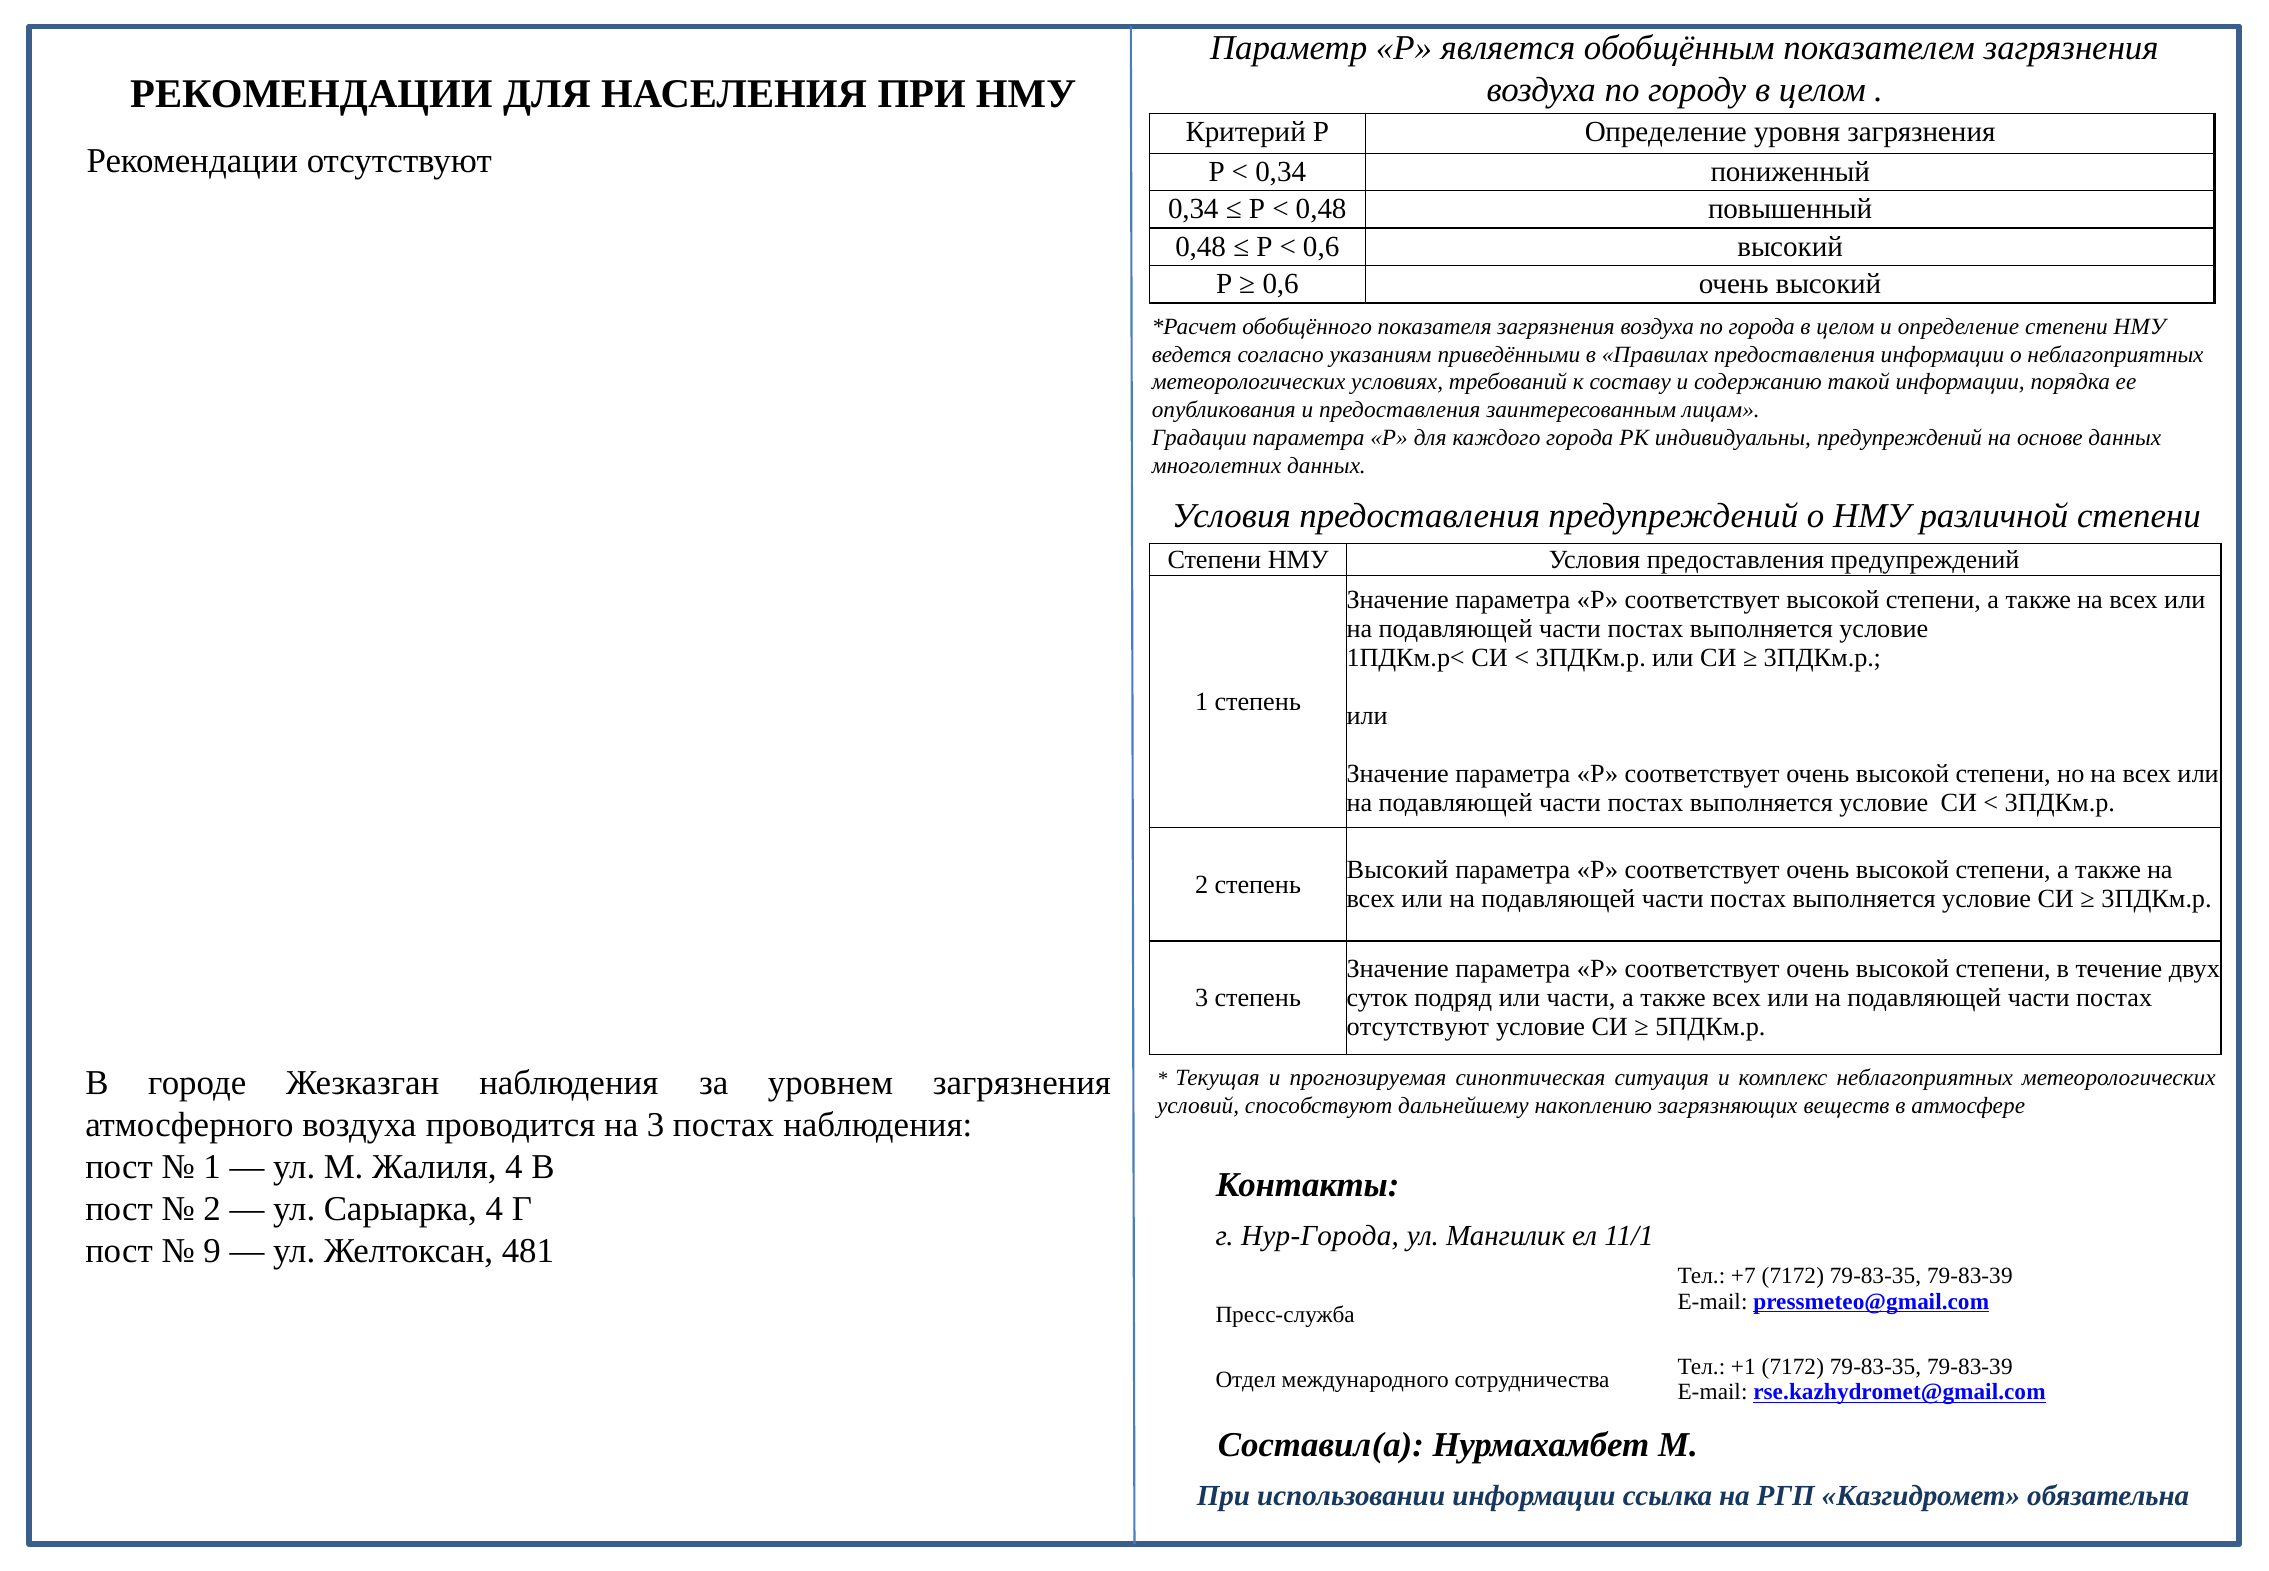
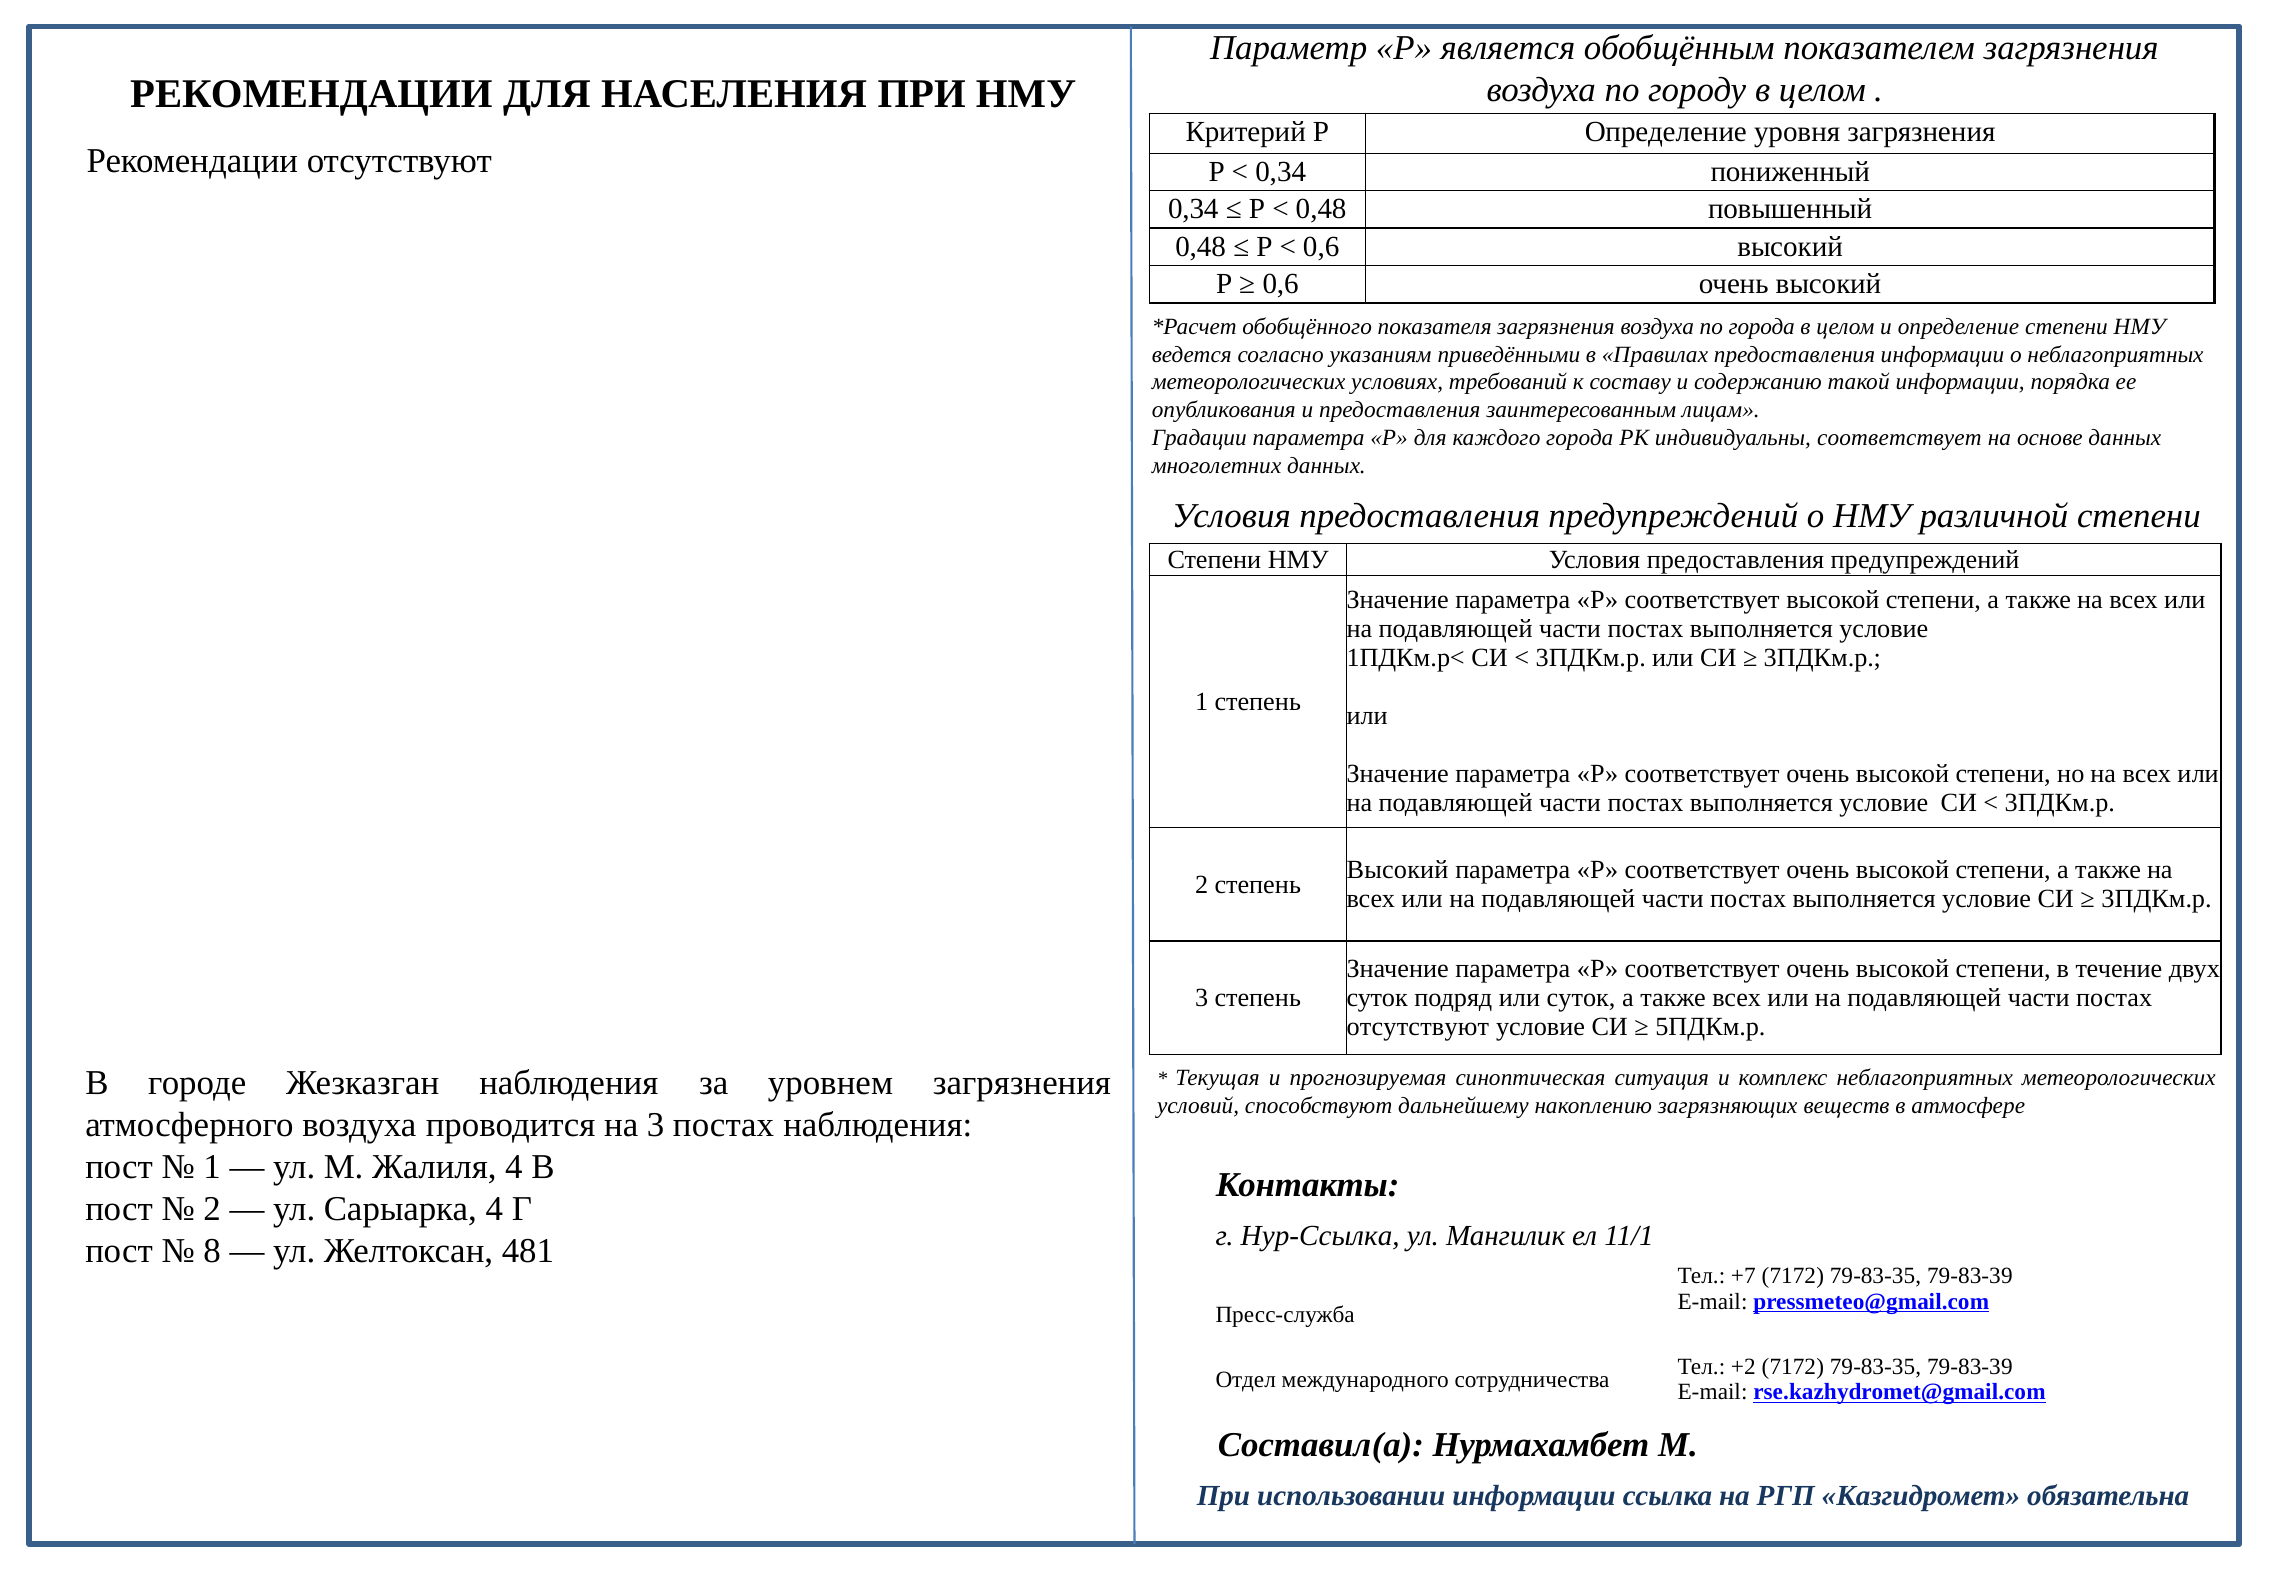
индивидуальны предупреждений: предупреждений -> соответствует
или части: части -> суток
Нур-Города: Нур-Города -> Нур-Ссылка
9: 9 -> 8
+1: +1 -> +2
